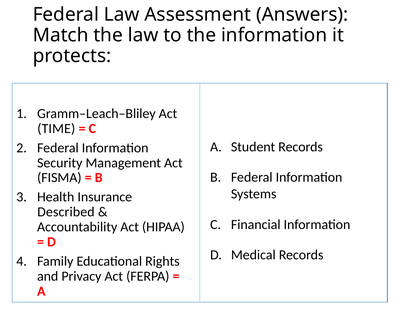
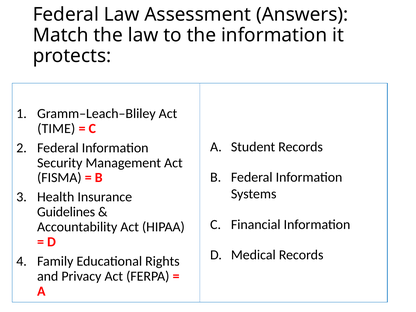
Described: Described -> Guidelines
